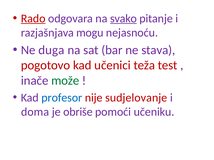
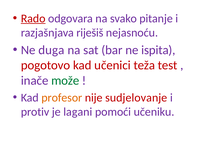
svako underline: present -> none
mogu: mogu -> riješiš
stava: stava -> ispita
profesor colour: blue -> orange
doma: doma -> protiv
obriše: obriše -> lagani
